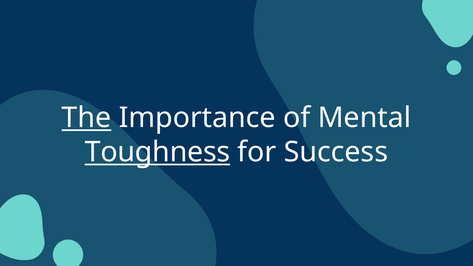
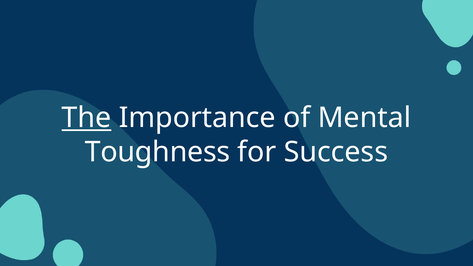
Toughness underline: present -> none
